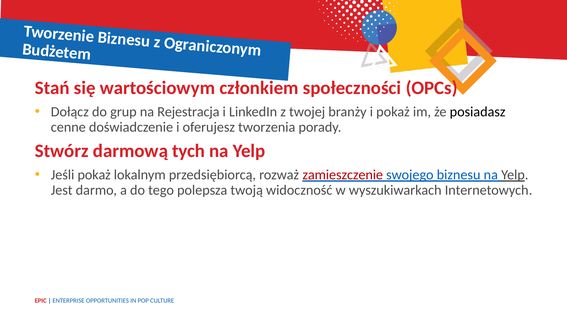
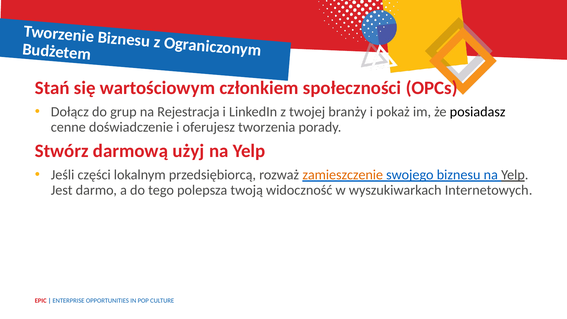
tych: tych -> użyj
Jeśli pokaż: pokaż -> części
zamieszczenie colour: red -> orange
